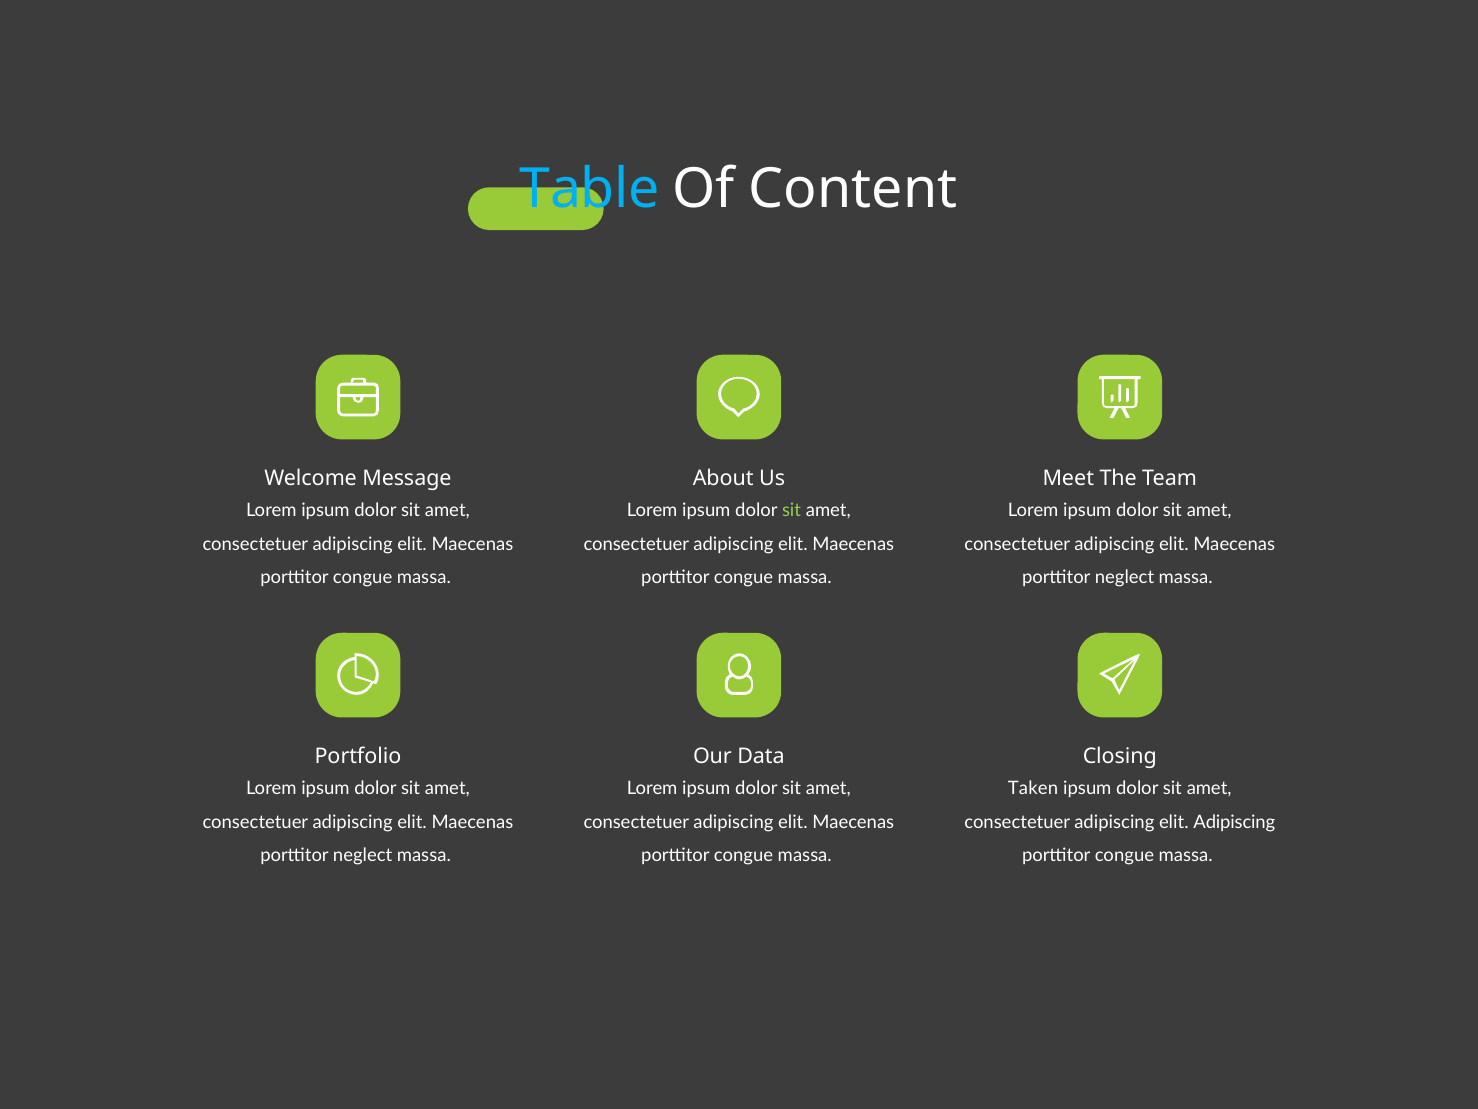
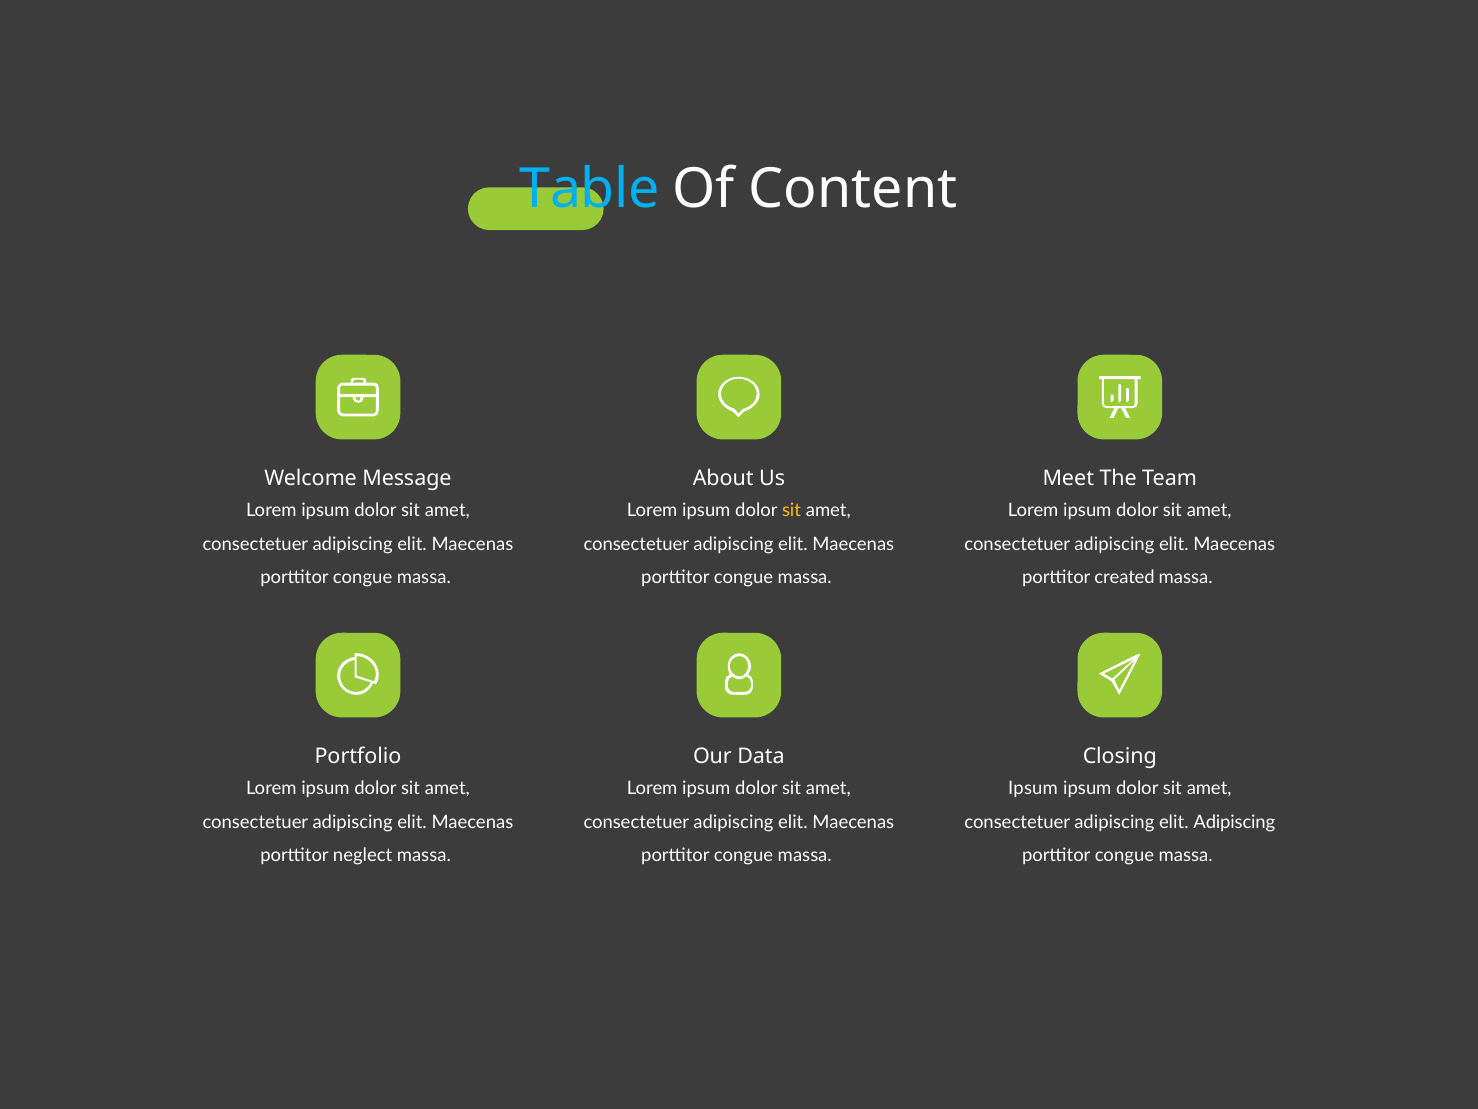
sit at (791, 510) colour: light green -> yellow
neglect at (1124, 577): neglect -> created
Taken at (1033, 788): Taken -> Ipsum
